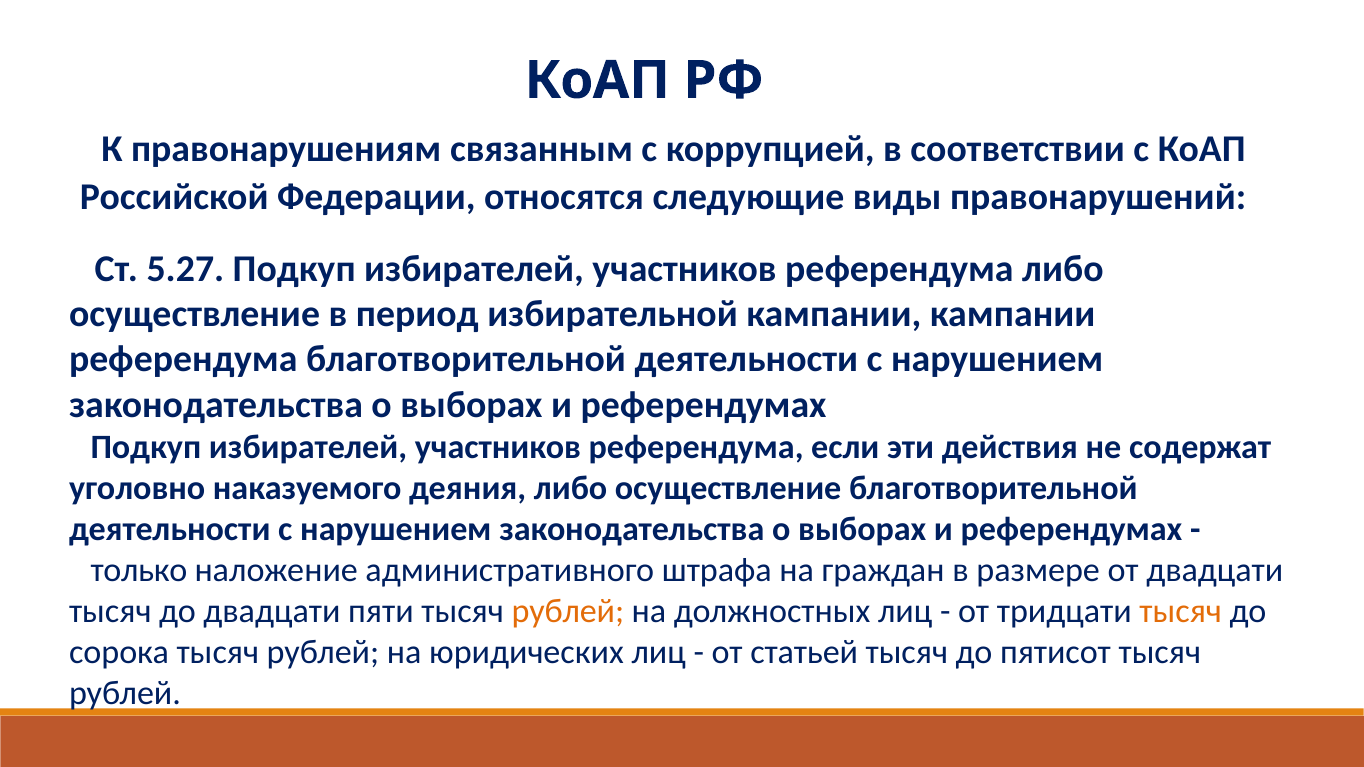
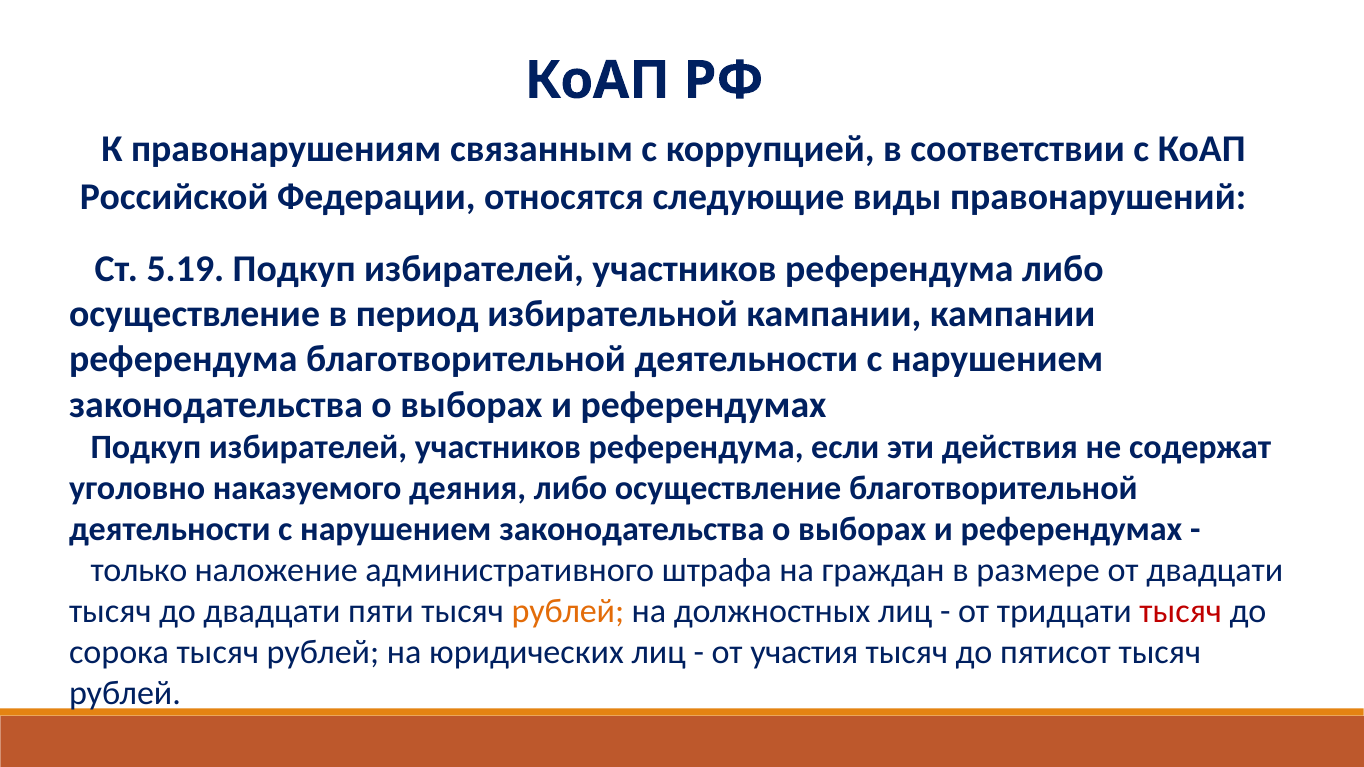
5.27: 5.27 -> 5.19
тысяч at (1181, 612) colour: orange -> red
статьей: статьей -> участия
